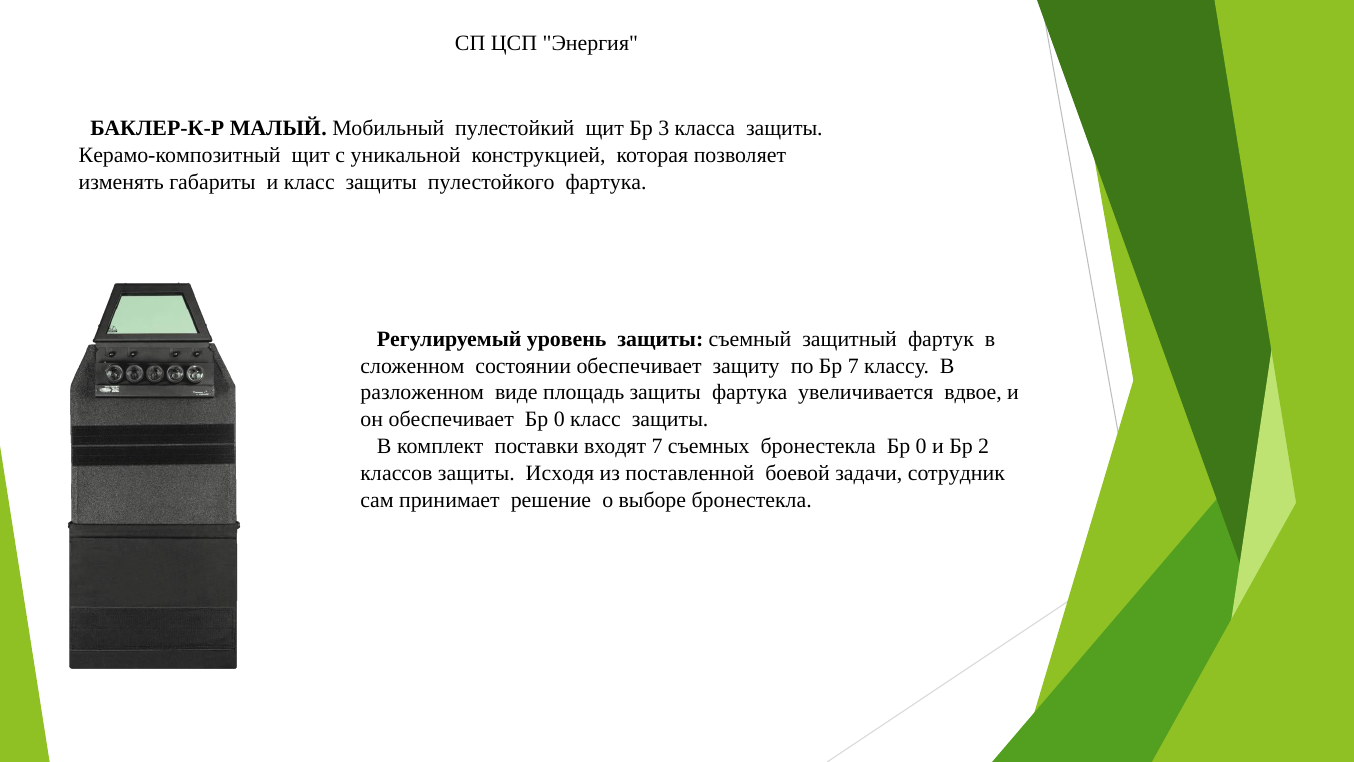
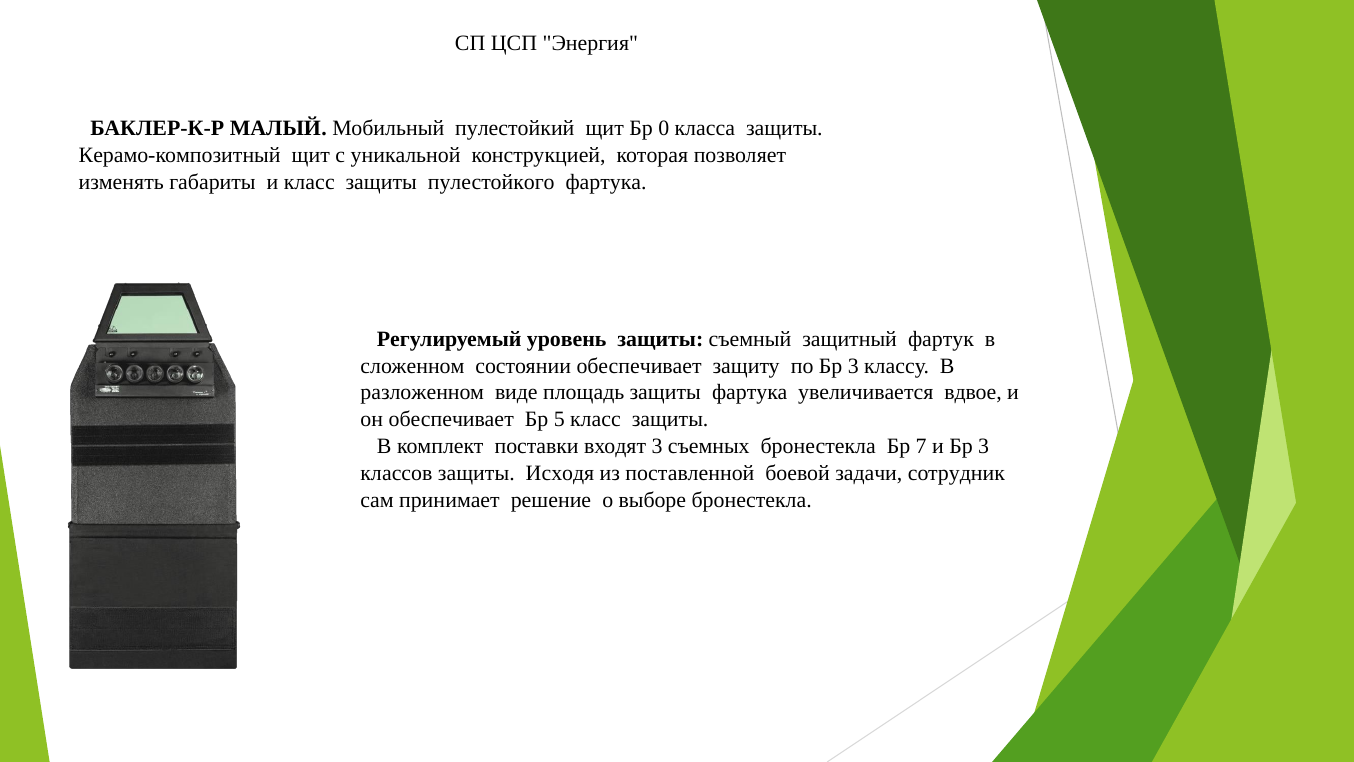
3: 3 -> 0
по Бр 7: 7 -> 3
обеспечивает Бр 0: 0 -> 5
входят 7: 7 -> 3
бронестекла Бр 0: 0 -> 7
и Бр 2: 2 -> 3
